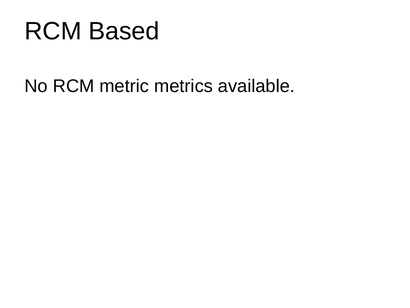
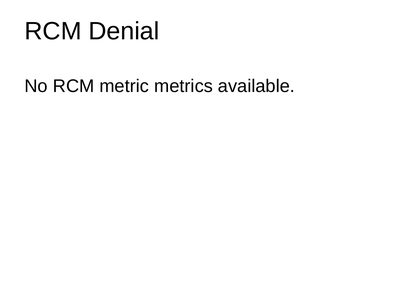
Based: Based -> Denial
